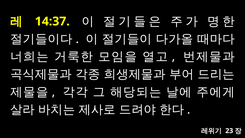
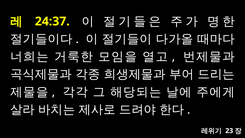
14:37: 14:37 -> 24:37
